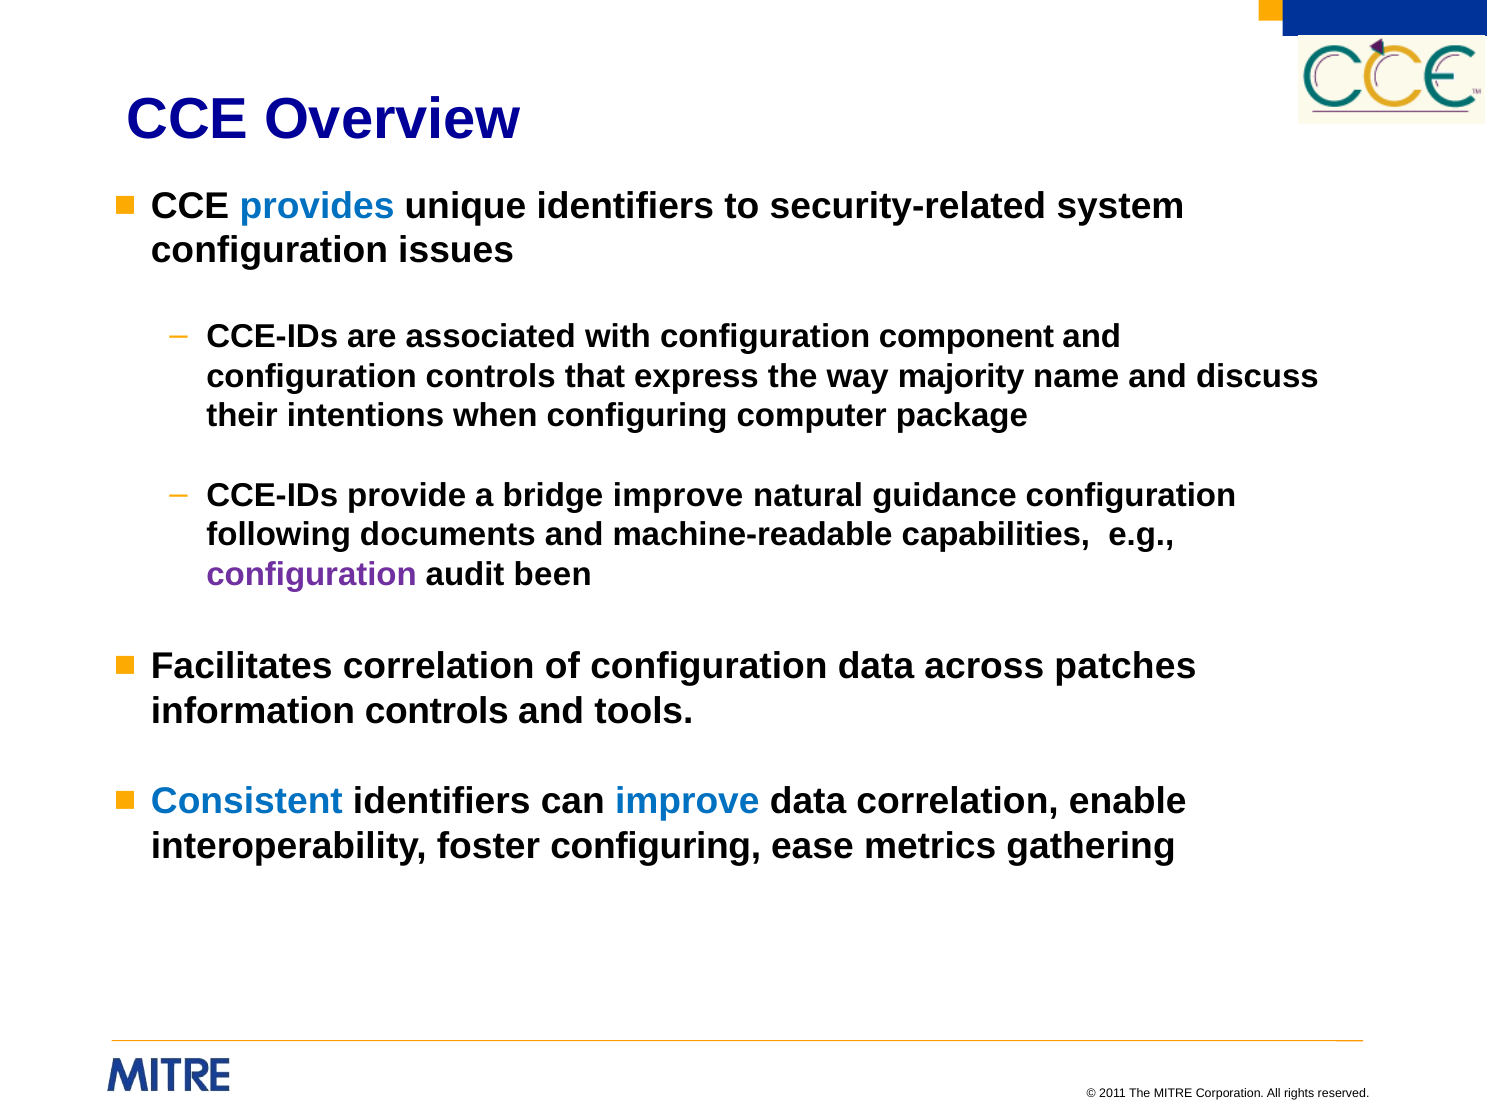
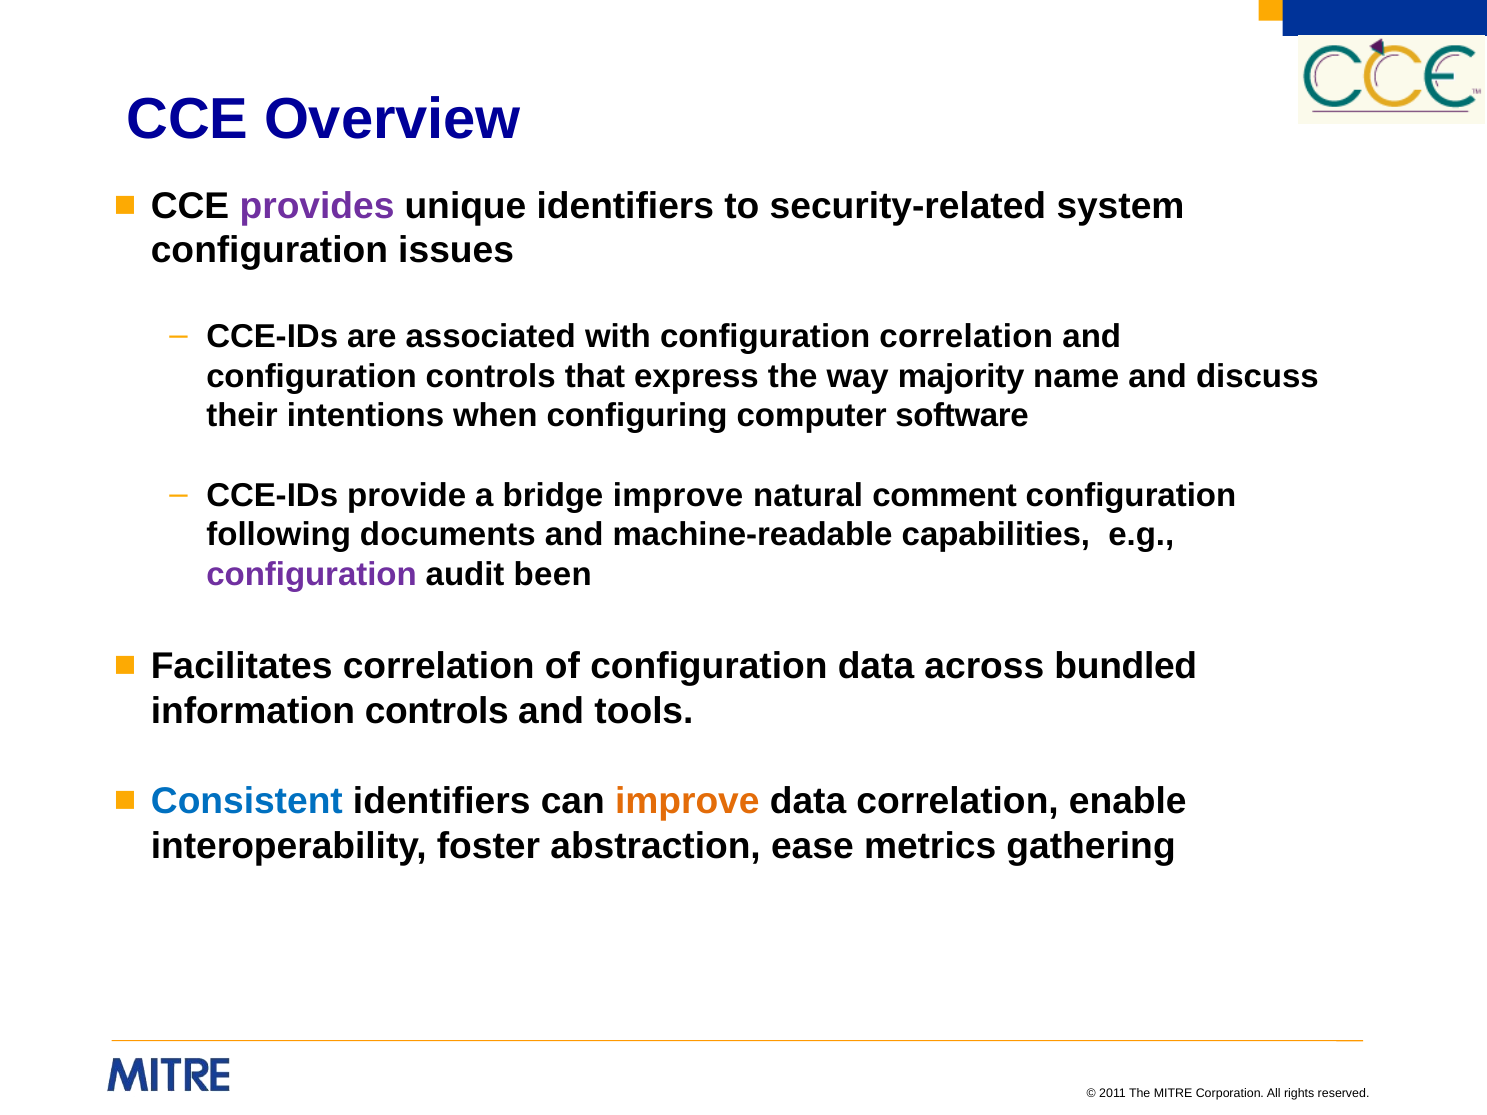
provides colour: blue -> purple
configuration component: component -> correlation
package: package -> software
guidance: guidance -> comment
patches: patches -> bundled
improve at (687, 801) colour: blue -> orange
foster configuring: configuring -> abstraction
